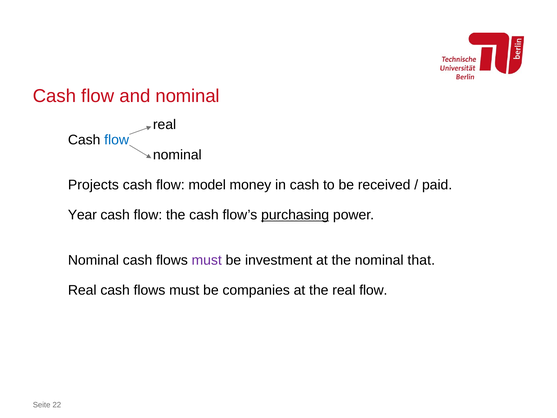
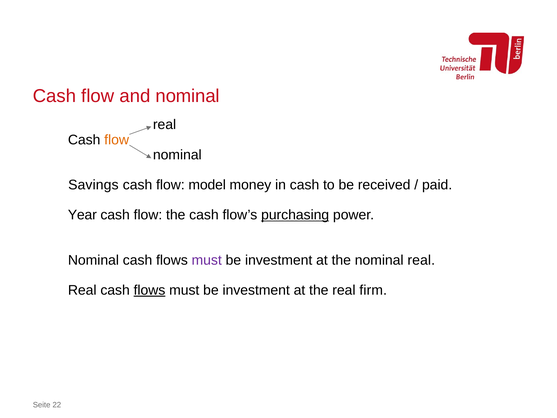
flow at (117, 140) colour: blue -> orange
Projects: Projects -> Savings
nominal that: that -> real
flows at (149, 290) underline: none -> present
companies at (256, 290): companies -> investment
real flow: flow -> firm
